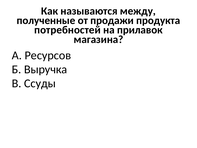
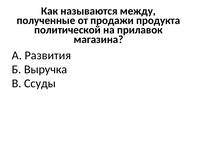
потребностей: потребностей -> политической
Ресурсов: Ресурсов -> Развития
